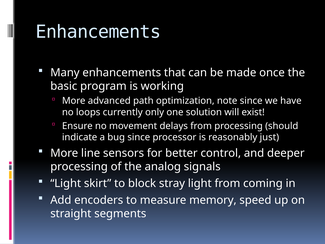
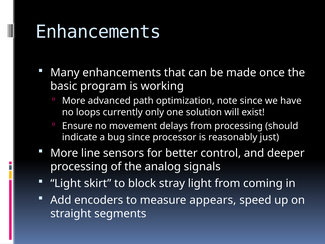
memory: memory -> appears
